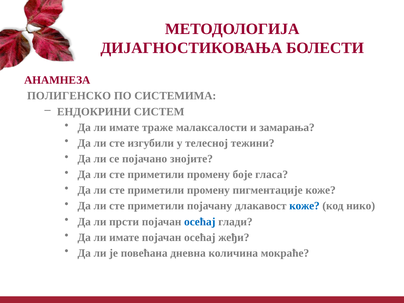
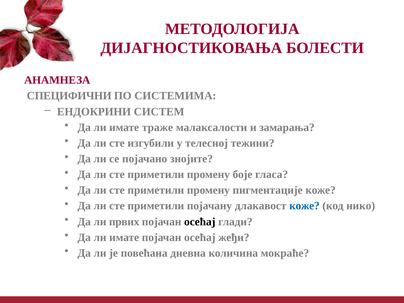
ПОЛИГЕНСКО: ПОЛИГЕНСКО -> СПЕЦИФИЧНИ
прсти: прсти -> првих
осећај at (200, 222) colour: blue -> black
